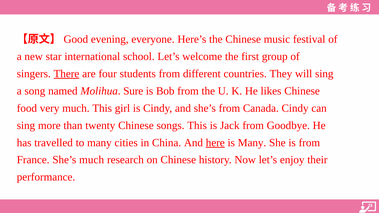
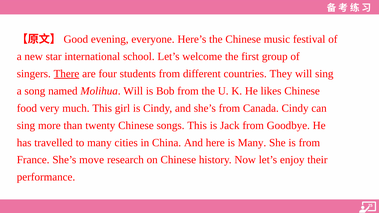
Molihua Sure: Sure -> Will
here underline: present -> none
She’s much: much -> move
